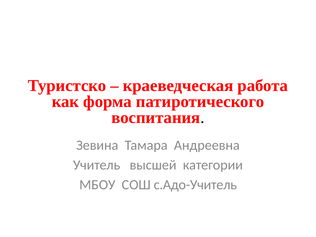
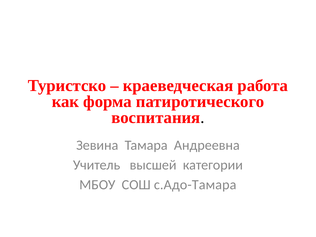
с.Адо-Учитель: с.Адо-Учитель -> с.Адо-Тамара
